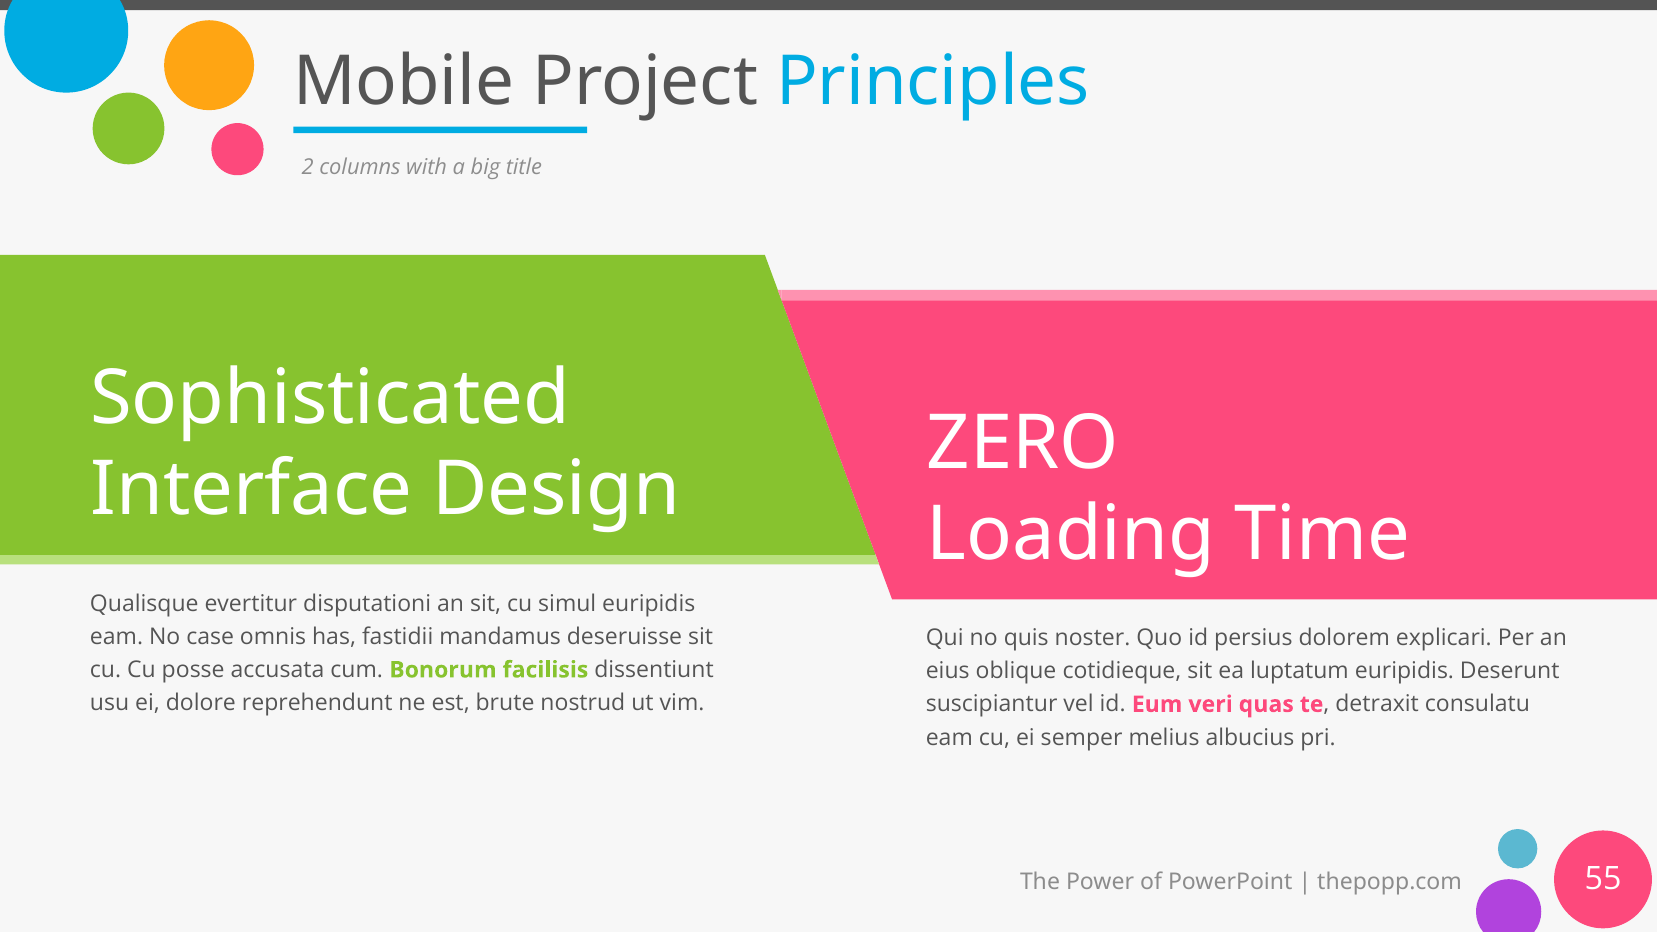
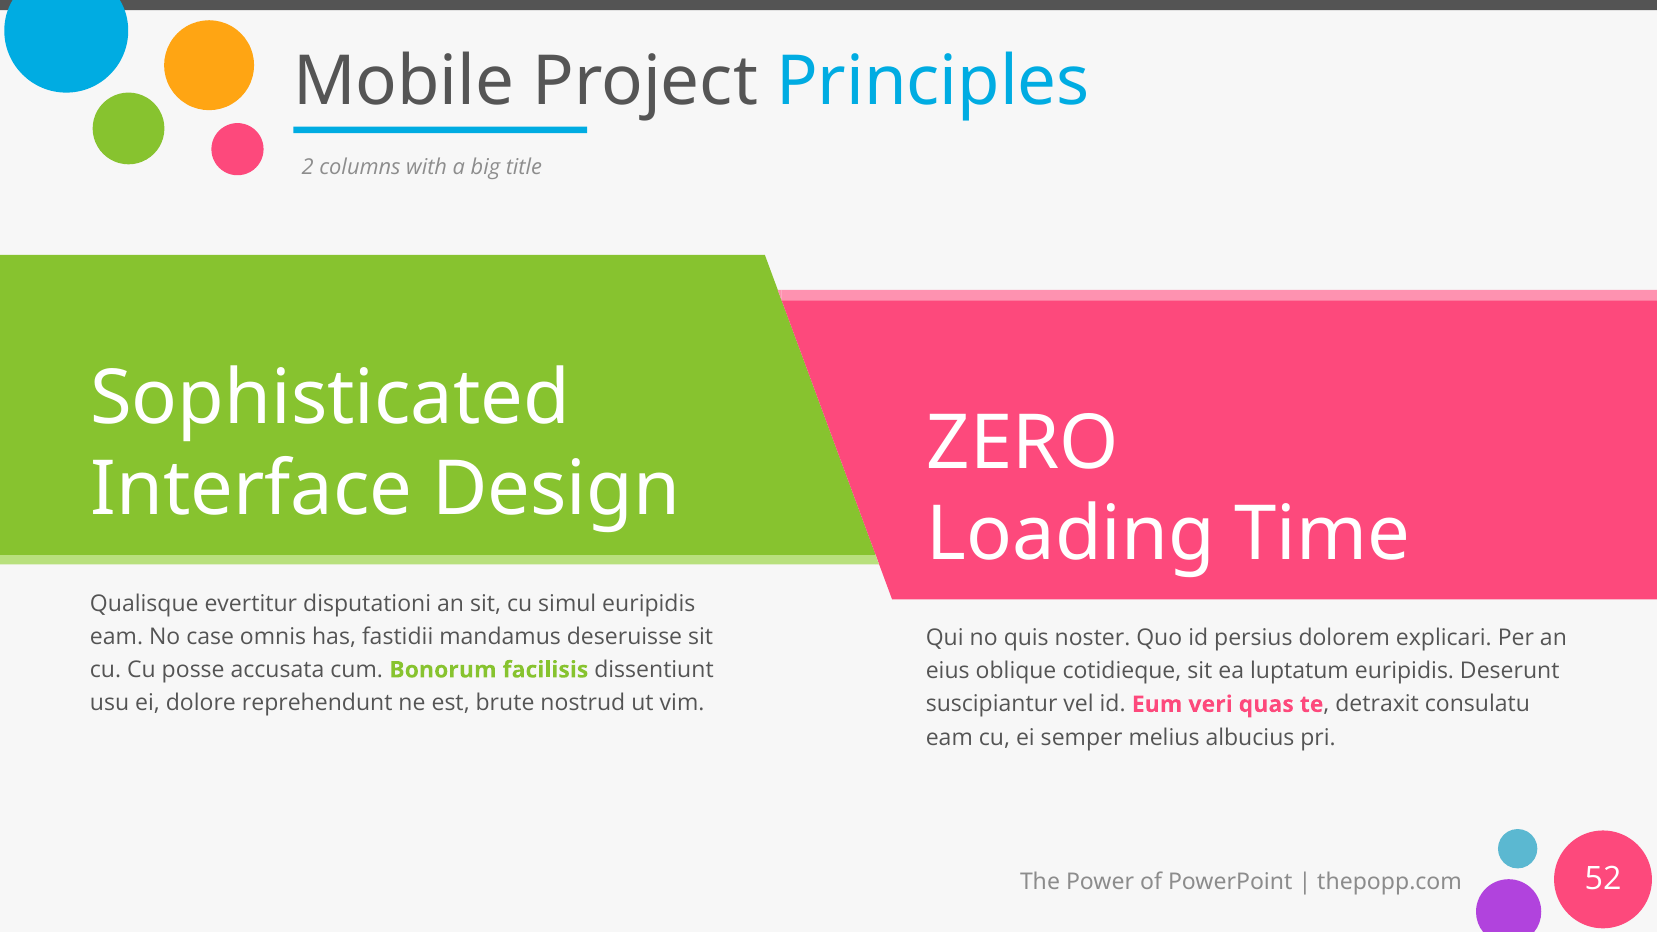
55: 55 -> 52
